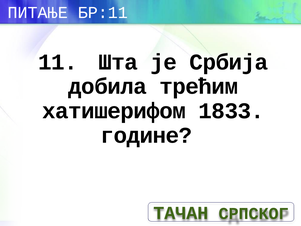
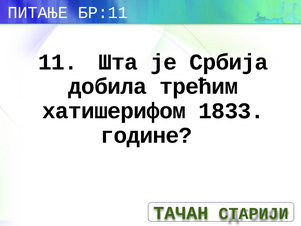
СРПСКОГ: СРПСКОГ -> СТАРИЈИ
